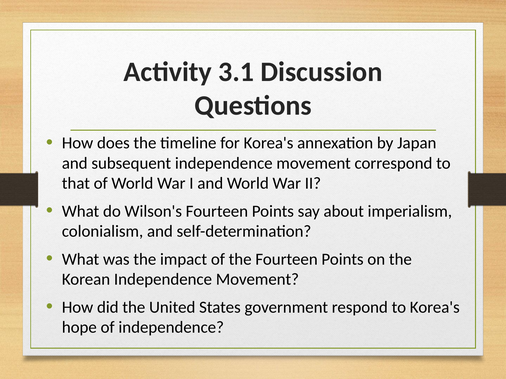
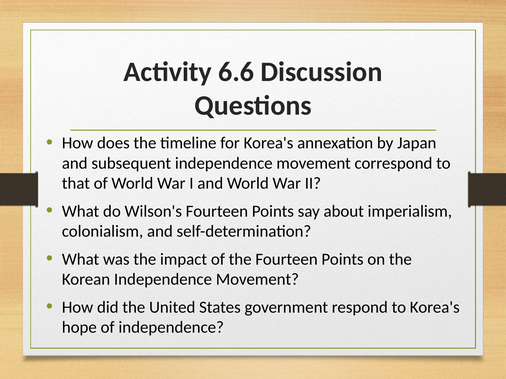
3.1: 3.1 -> 6.6
